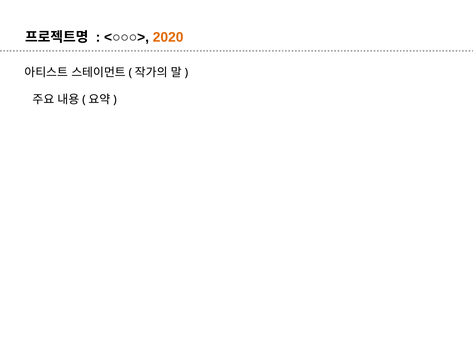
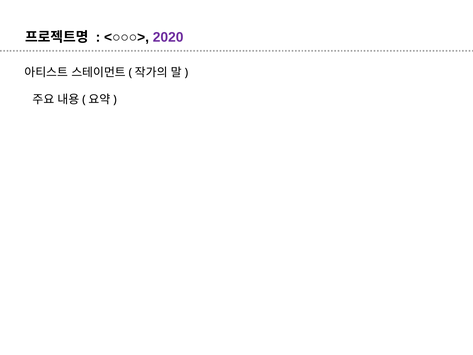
2020 colour: orange -> purple
